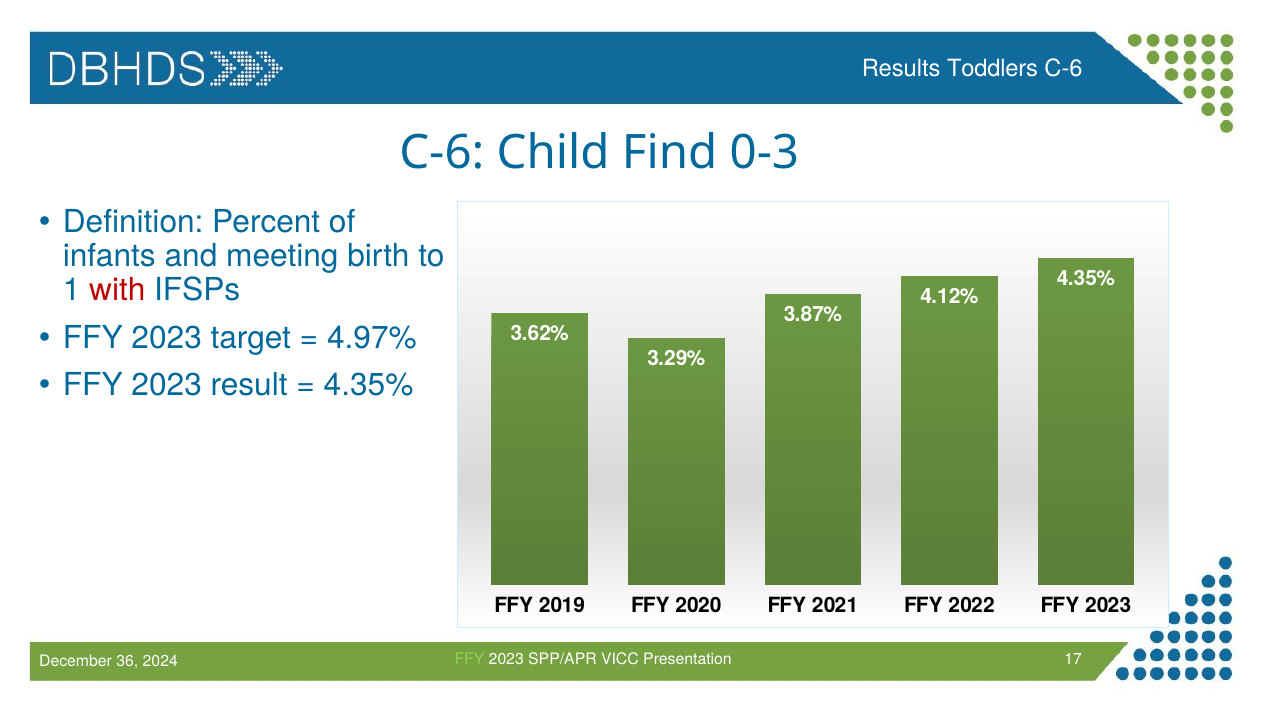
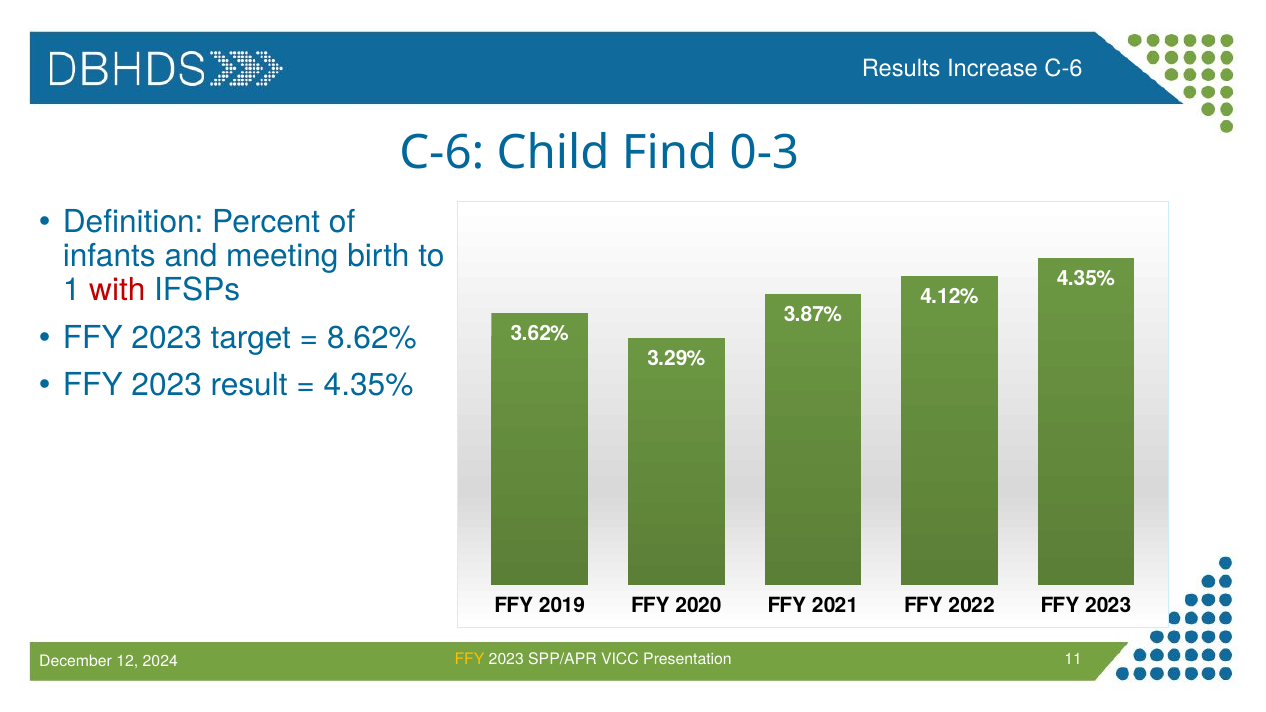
Toddlers: Toddlers -> Increase
4.97%: 4.97% -> 8.62%
FFY at (469, 659) colour: light green -> yellow
17: 17 -> 11
36: 36 -> 12
